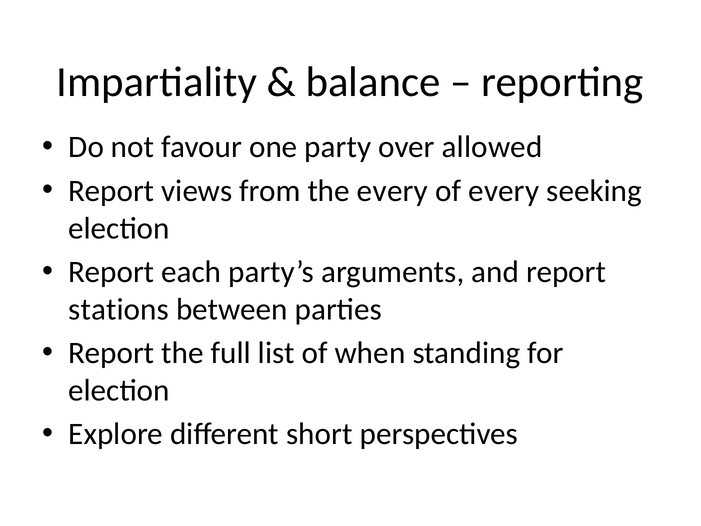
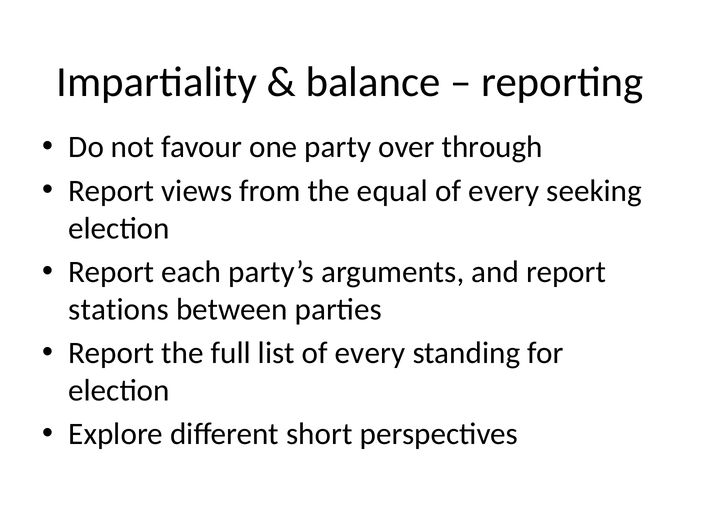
allowed: allowed -> through
the every: every -> equal
list of when: when -> every
